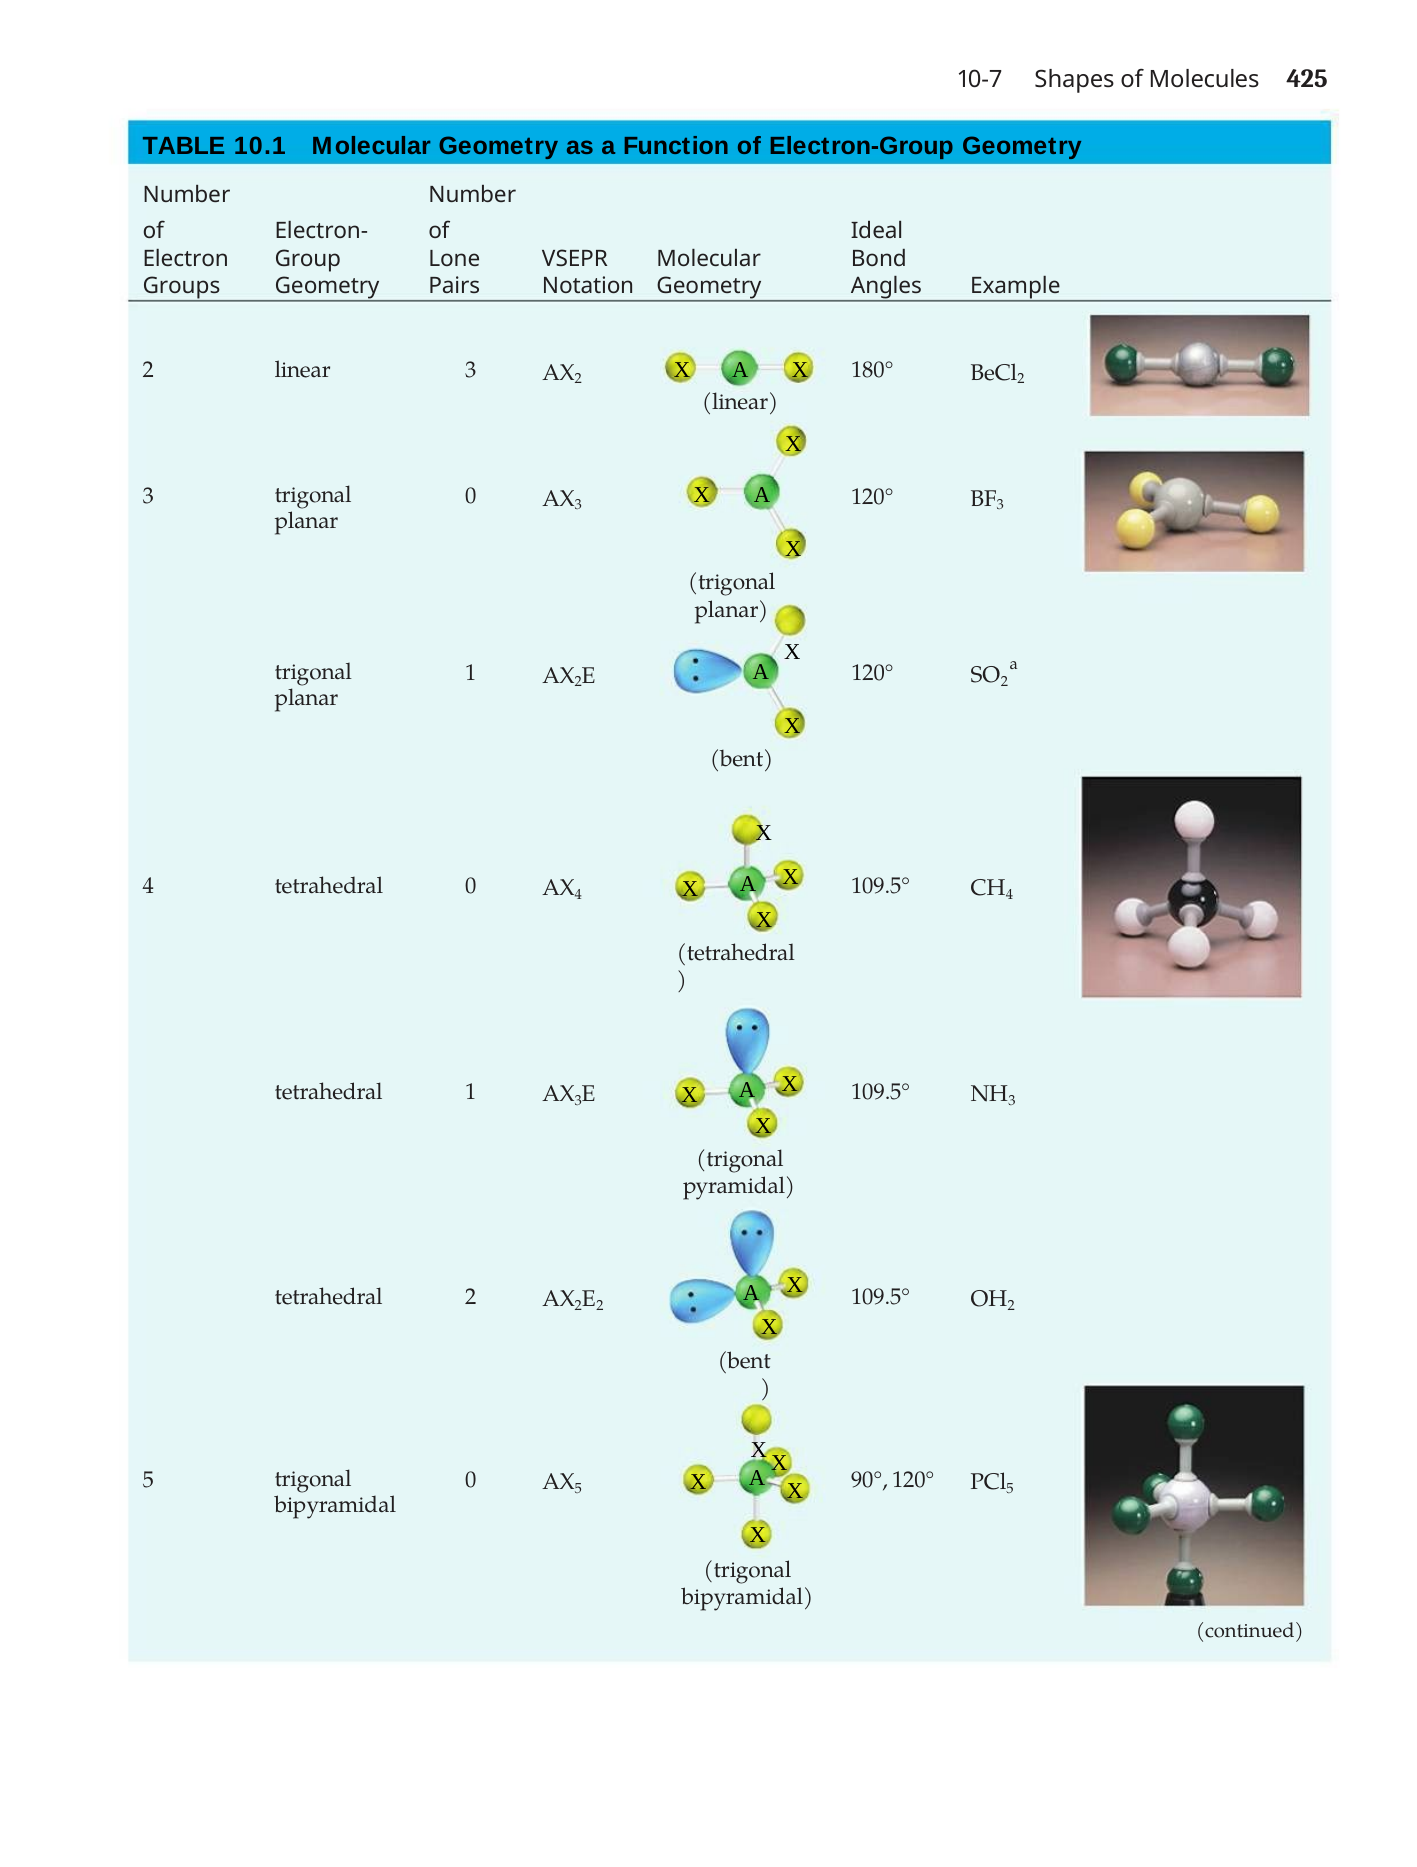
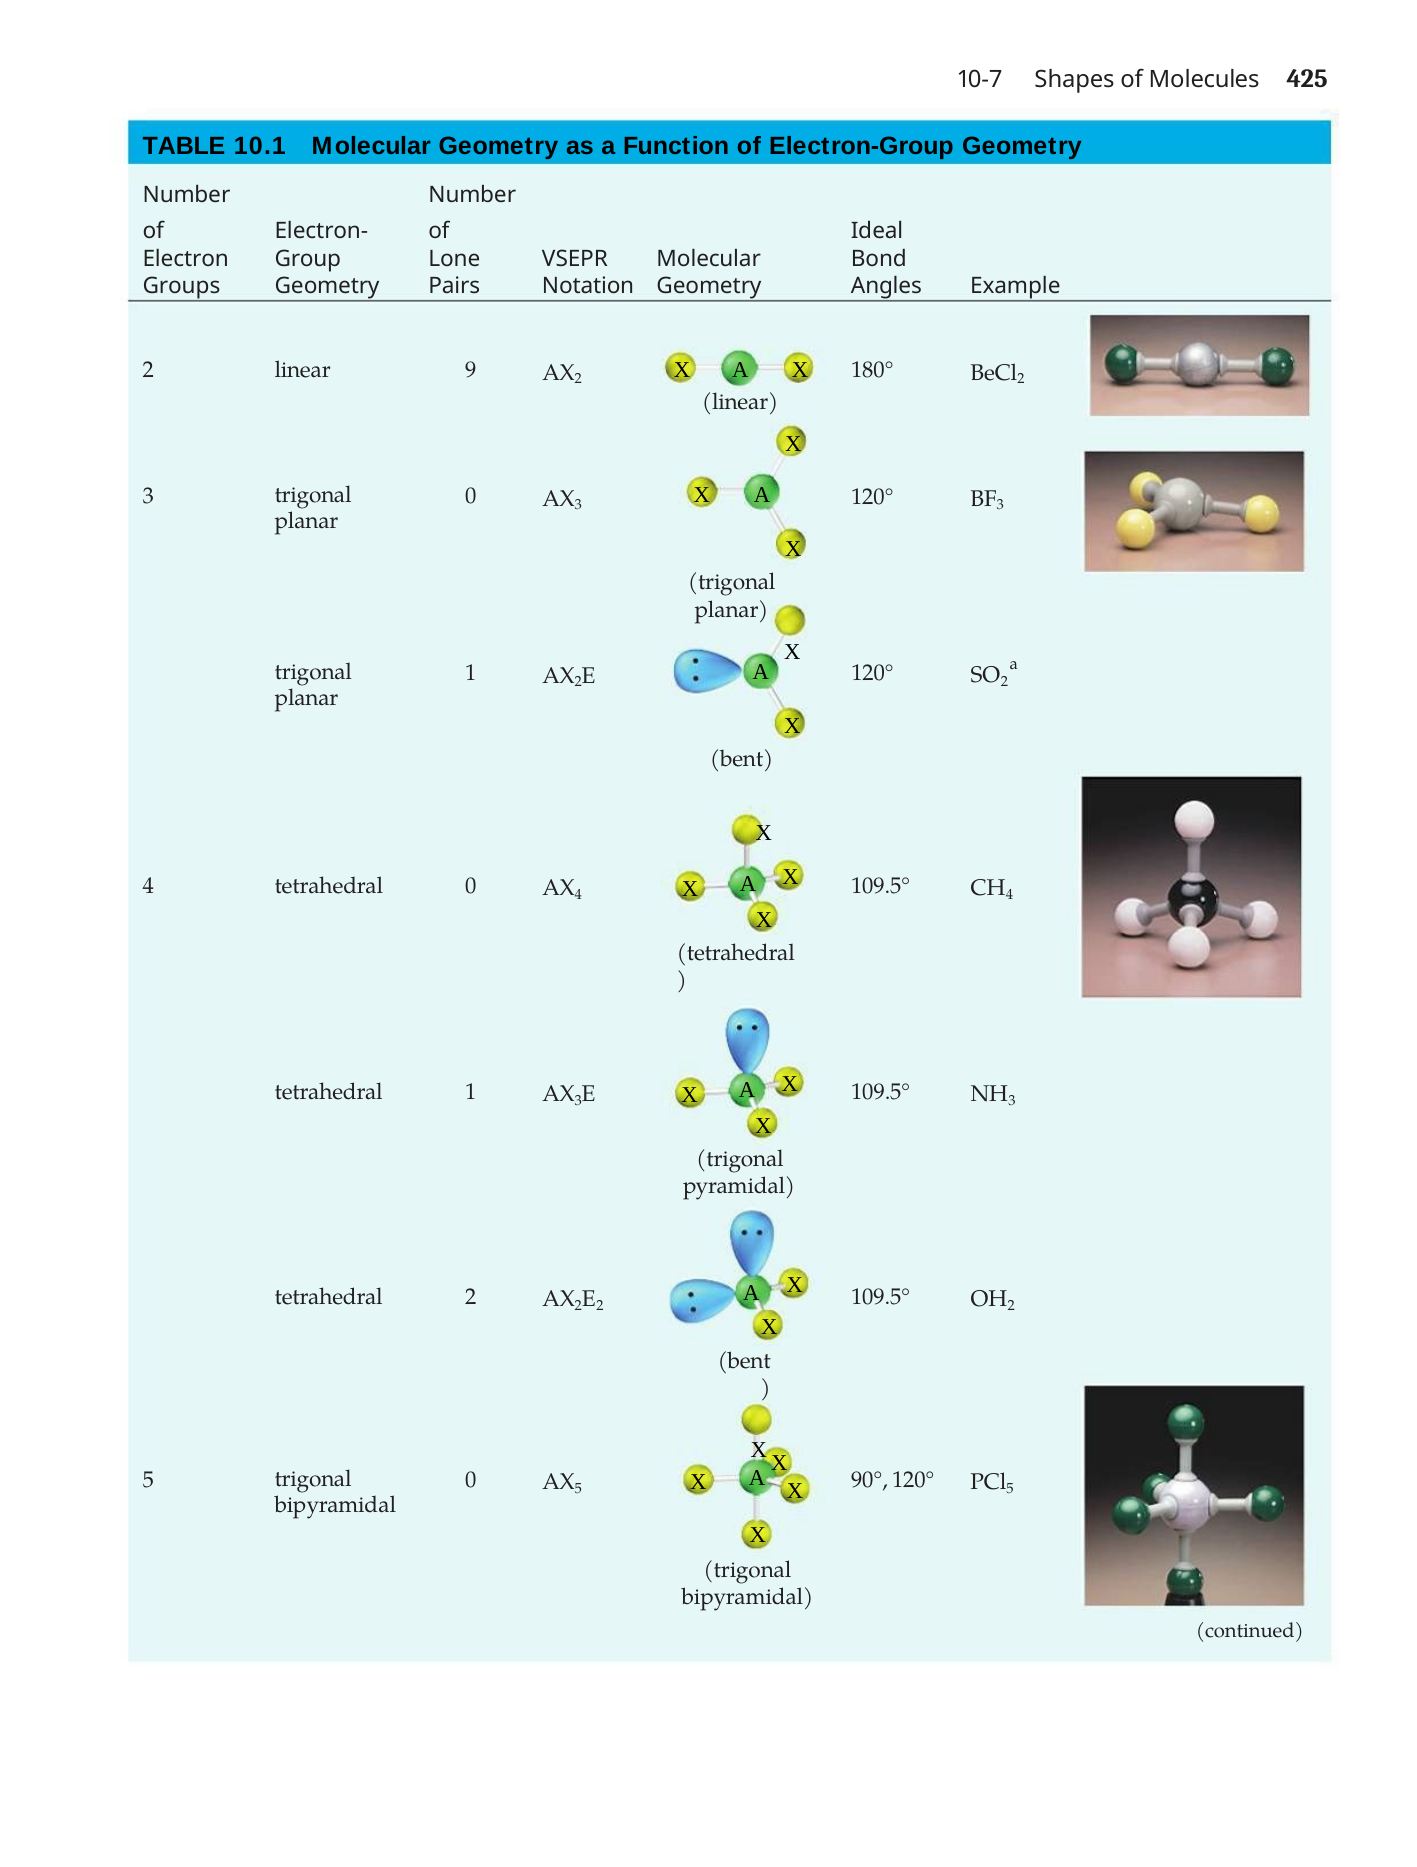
linear 3: 3 -> 9
